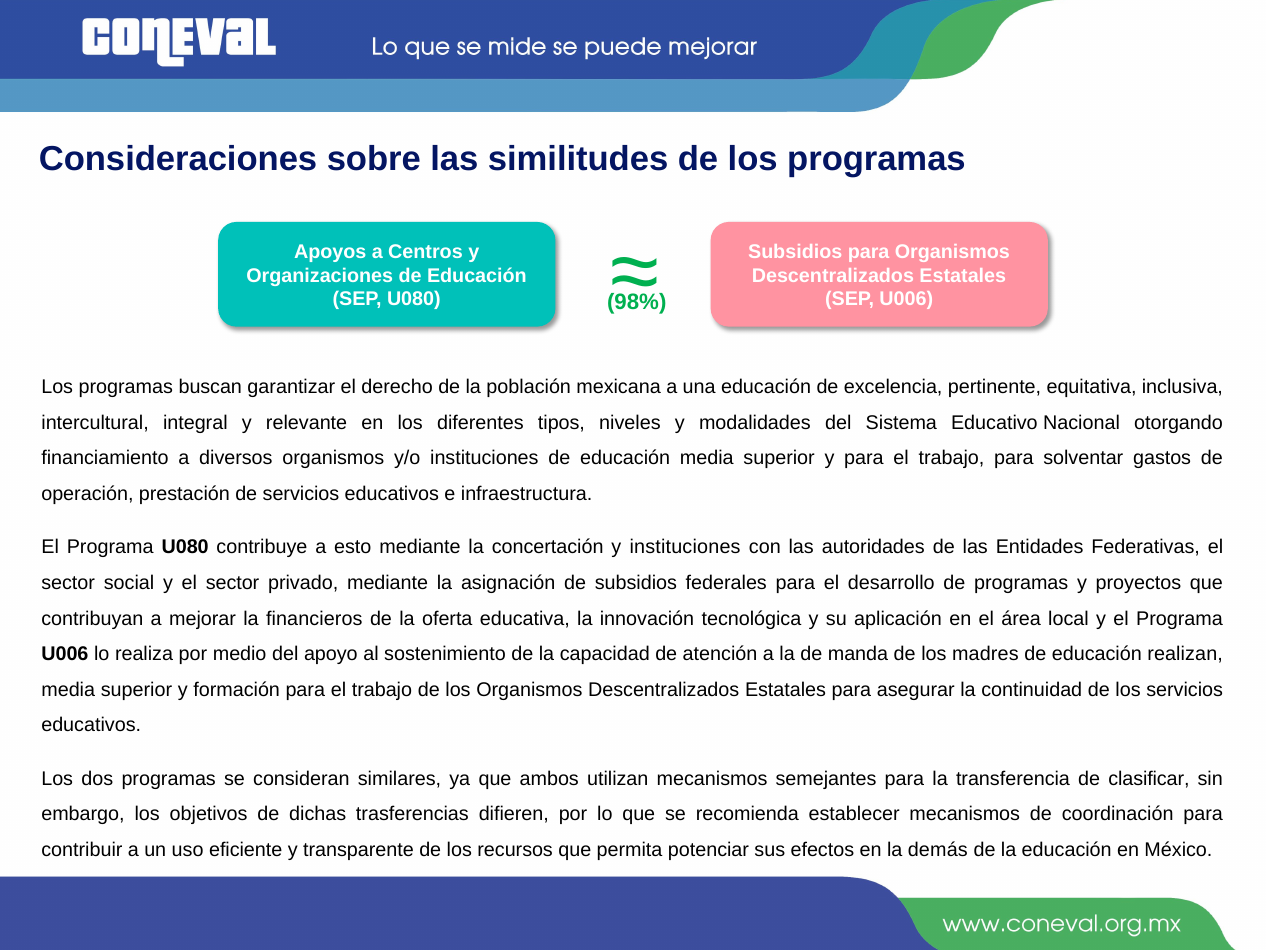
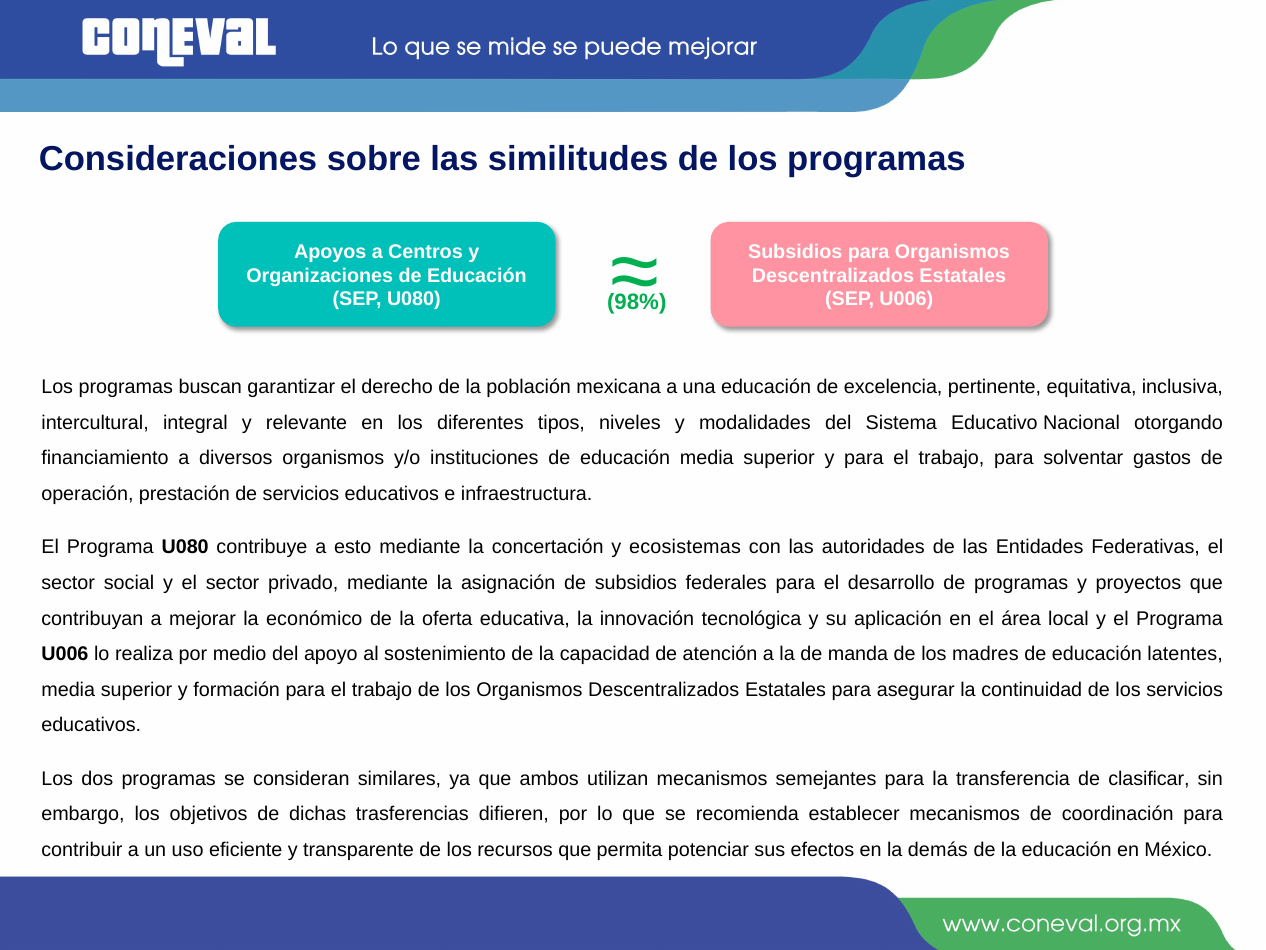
y instituciones: instituciones -> ecosistemas
financieros: financieros -> económico
realizan: realizan -> latentes
